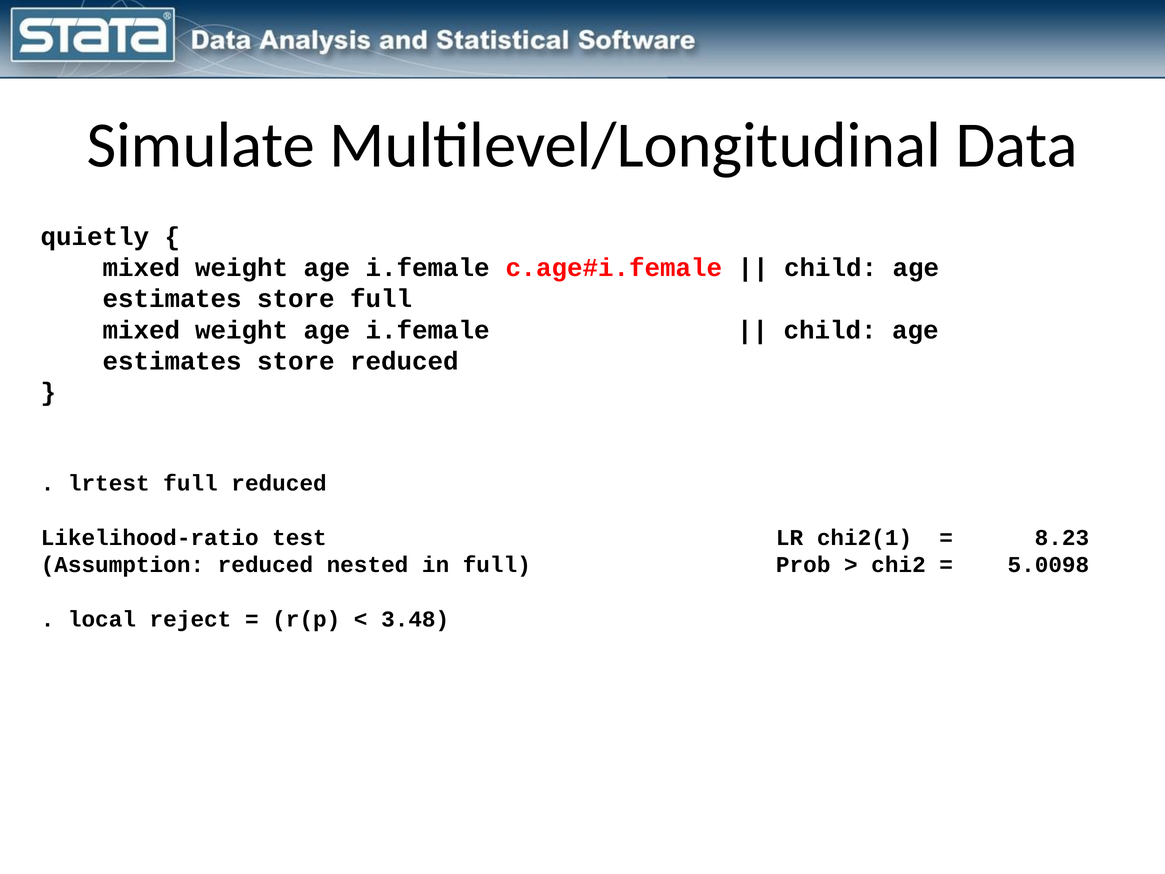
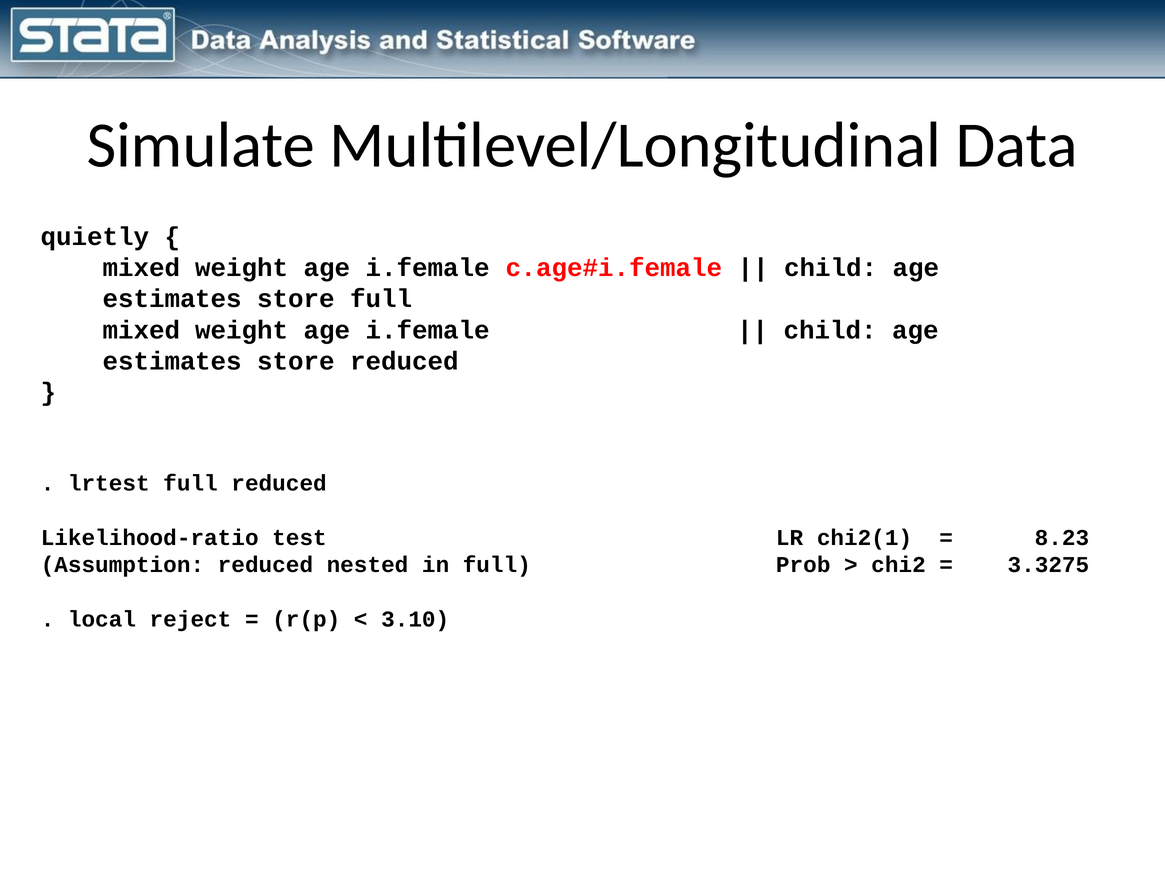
5.0098: 5.0098 -> 3.3275
3.48: 3.48 -> 3.10
